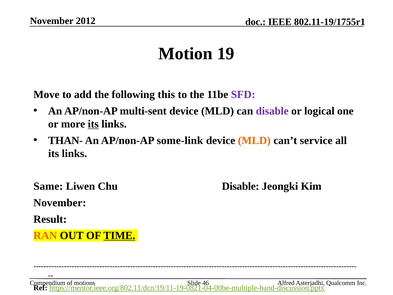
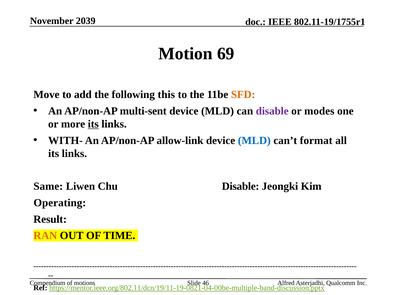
2012: 2012 -> 2039
19: 19 -> 69
SFD colour: purple -> orange
logical: logical -> modes
THAN-: THAN- -> WITH-
some-link: some-link -> allow-link
MLD at (254, 140) colour: orange -> blue
service: service -> format
November at (60, 203): November -> Operating
TIME underline: present -> none
